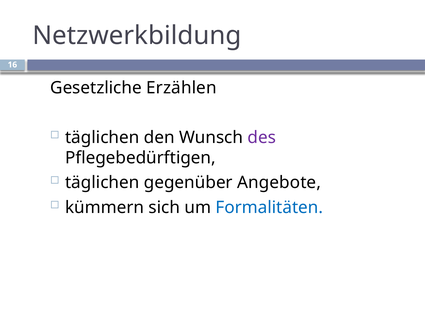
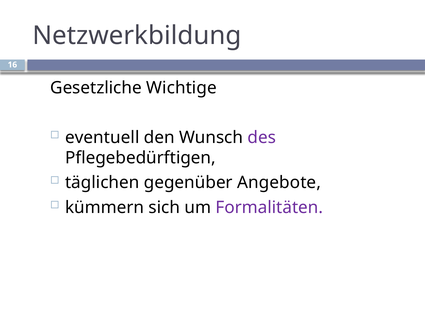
Erzählen: Erzählen -> Wichtige
täglichen at (102, 137): täglichen -> eventuell
Formalitäten colour: blue -> purple
